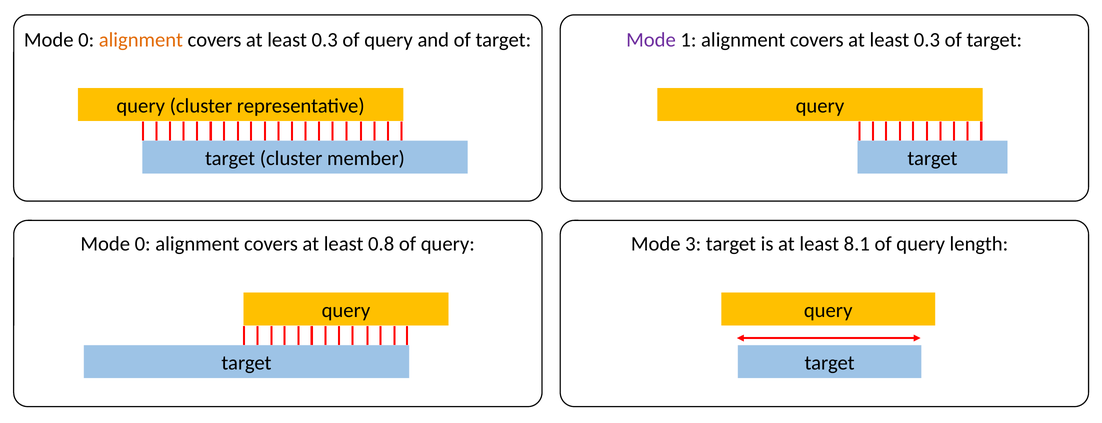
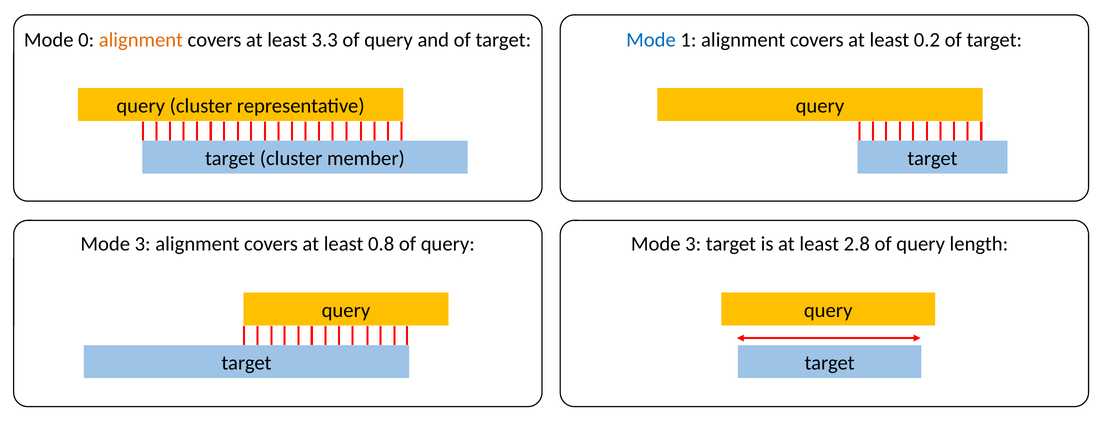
0.3 at (325, 40): 0.3 -> 3.3
Mode at (651, 40) colour: purple -> blue
0.3 at (927, 40): 0.3 -> 0.2
0 at (143, 244): 0 -> 3
8.1: 8.1 -> 2.8
